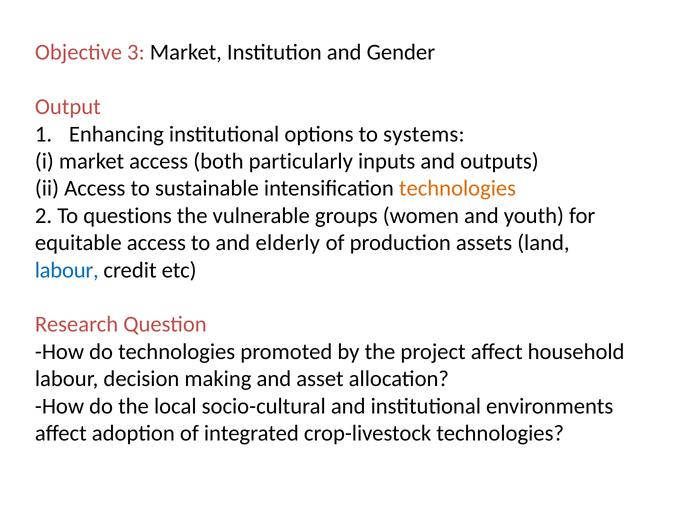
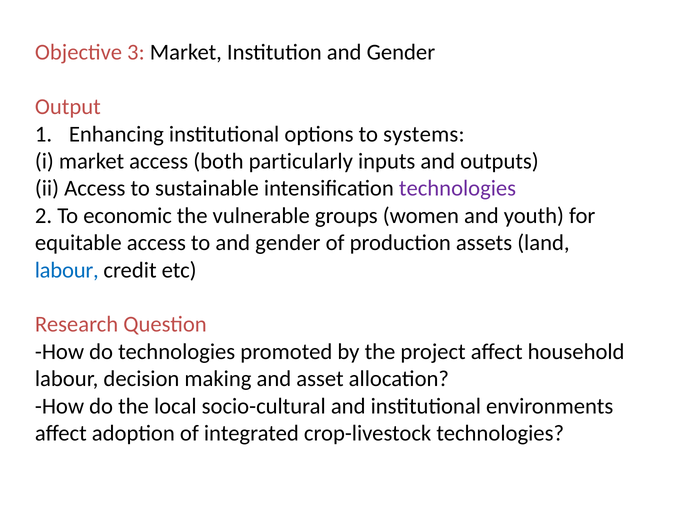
technologies at (458, 189) colour: orange -> purple
questions: questions -> economic
to and elderly: elderly -> gender
